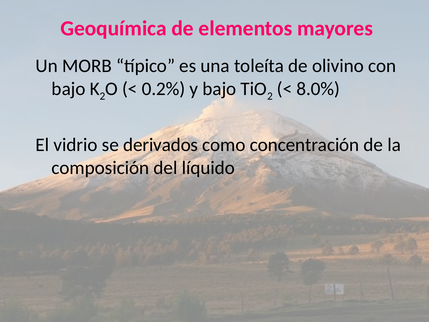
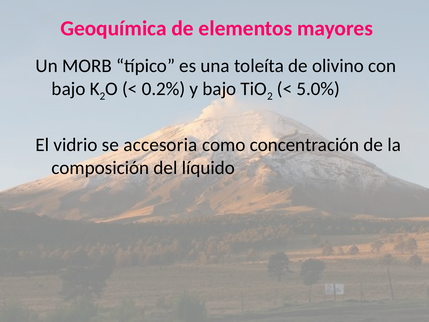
8.0%: 8.0% -> 5.0%
derivados: derivados -> accesoria
